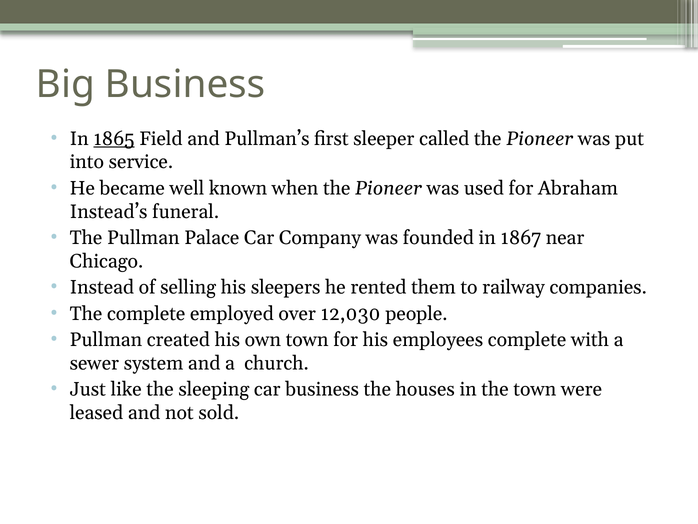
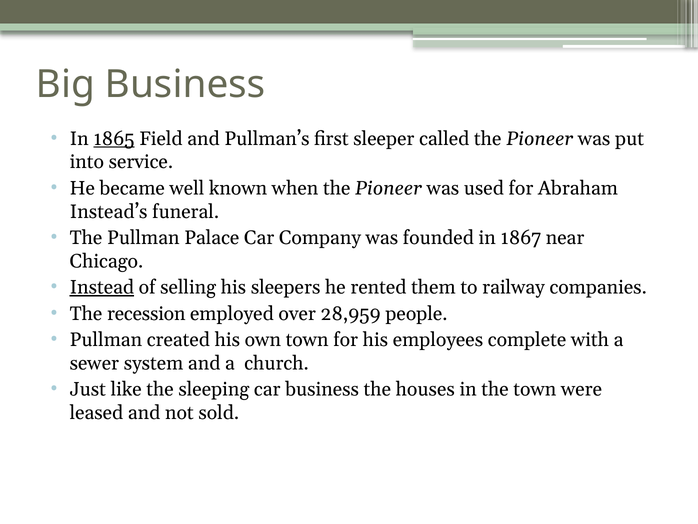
Instead underline: none -> present
The complete: complete -> recession
12,030: 12,030 -> 28,959
